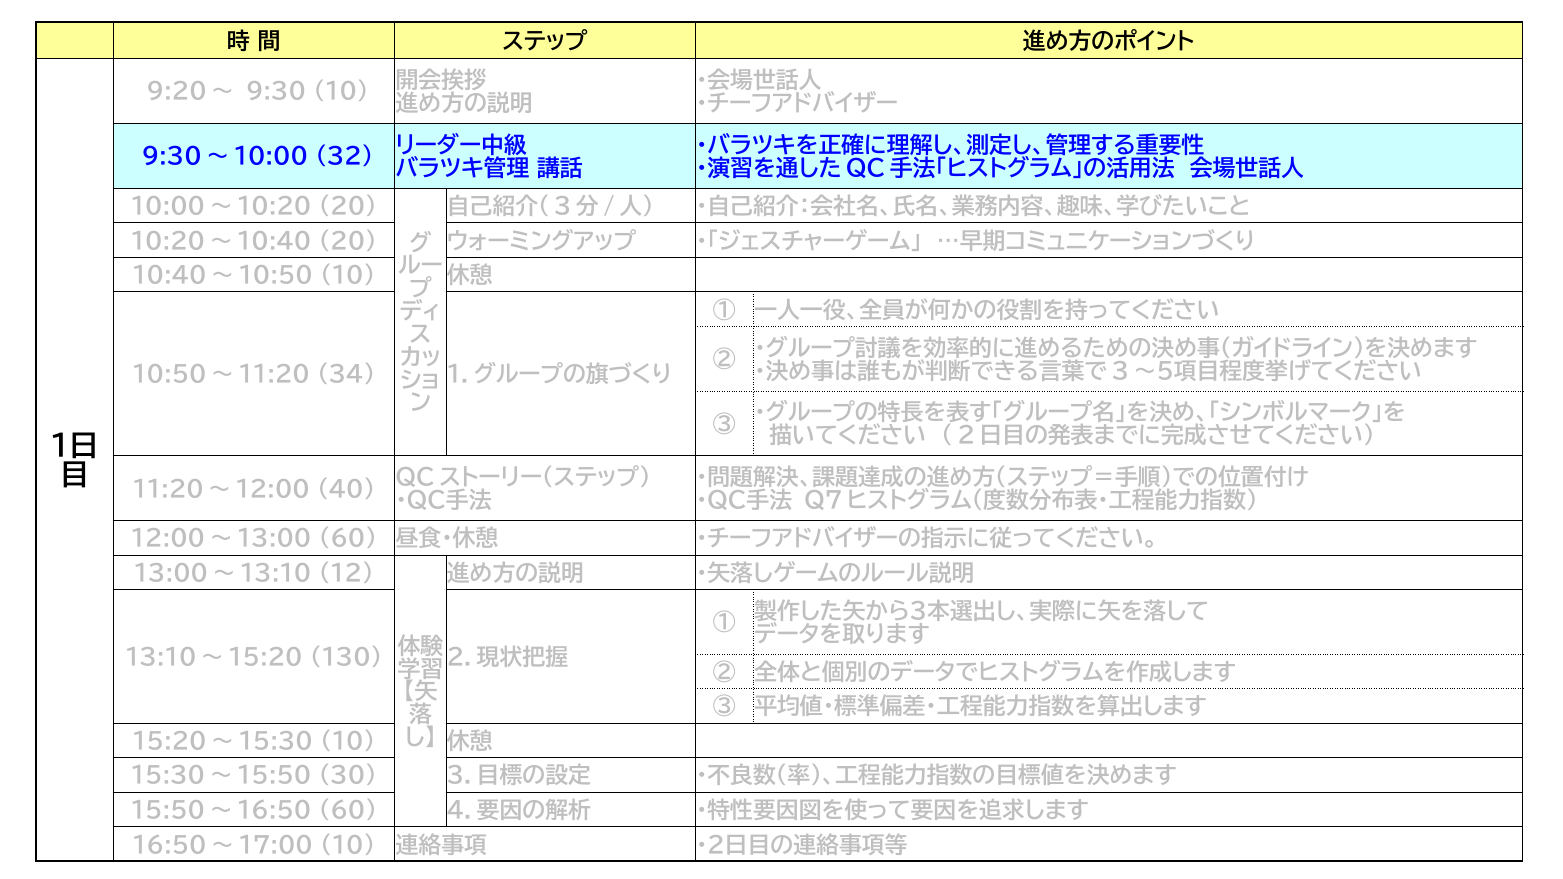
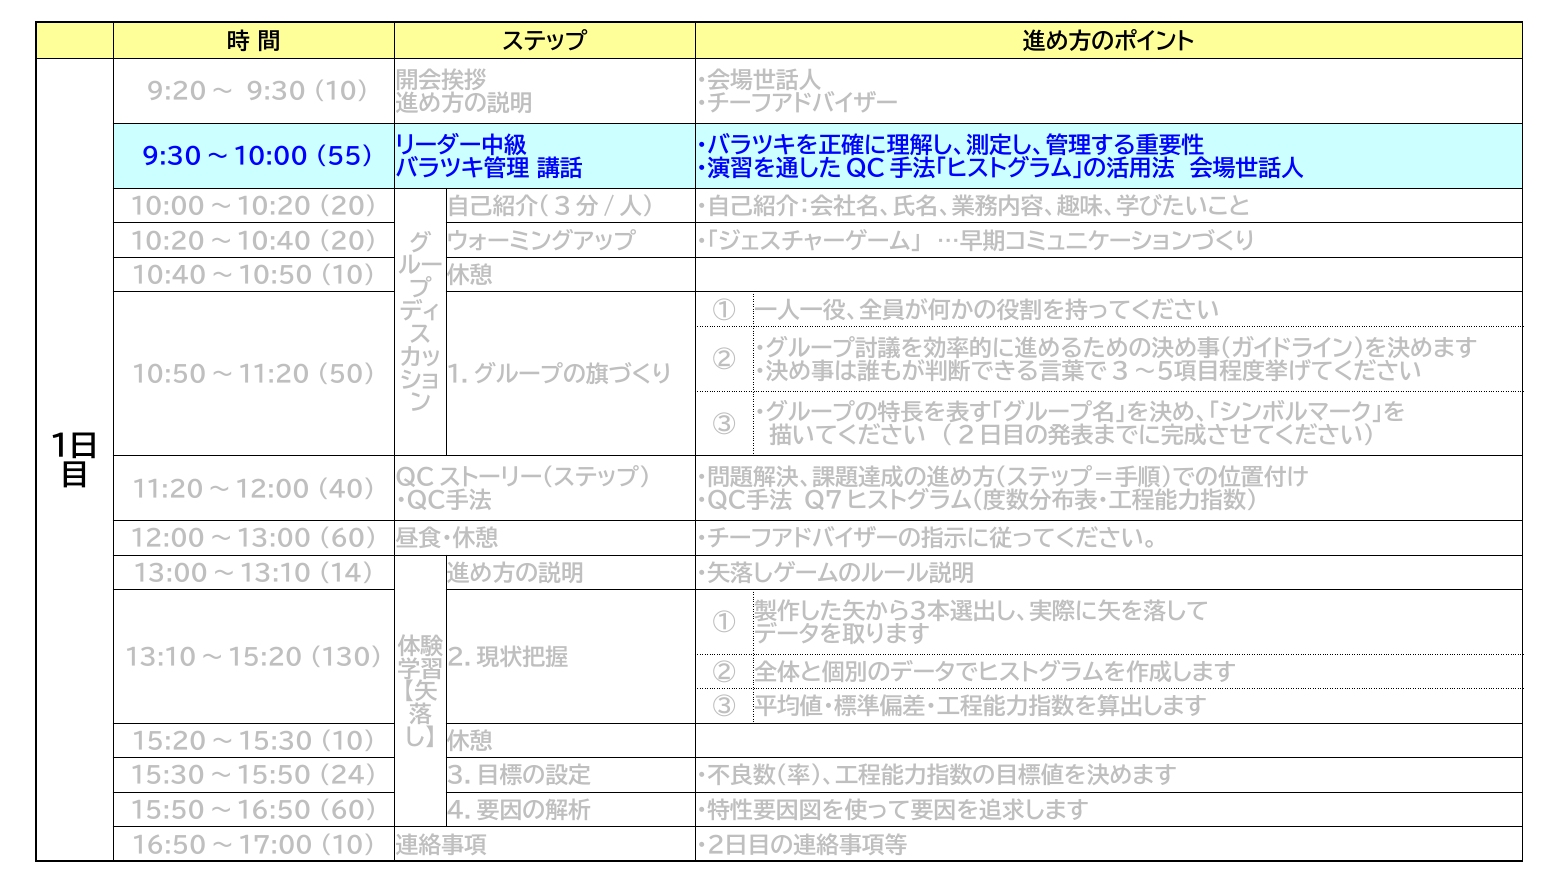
32: 32 -> 55
34: 34 -> 50
12: 12 -> 14
30: 30 -> 24
